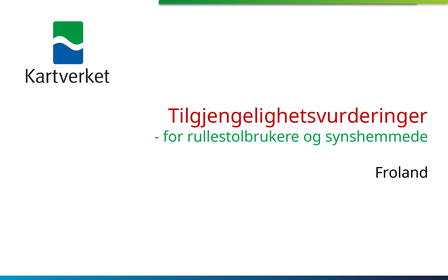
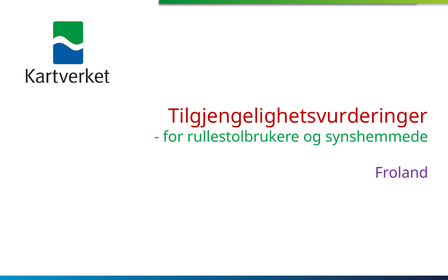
Froland colour: black -> purple
